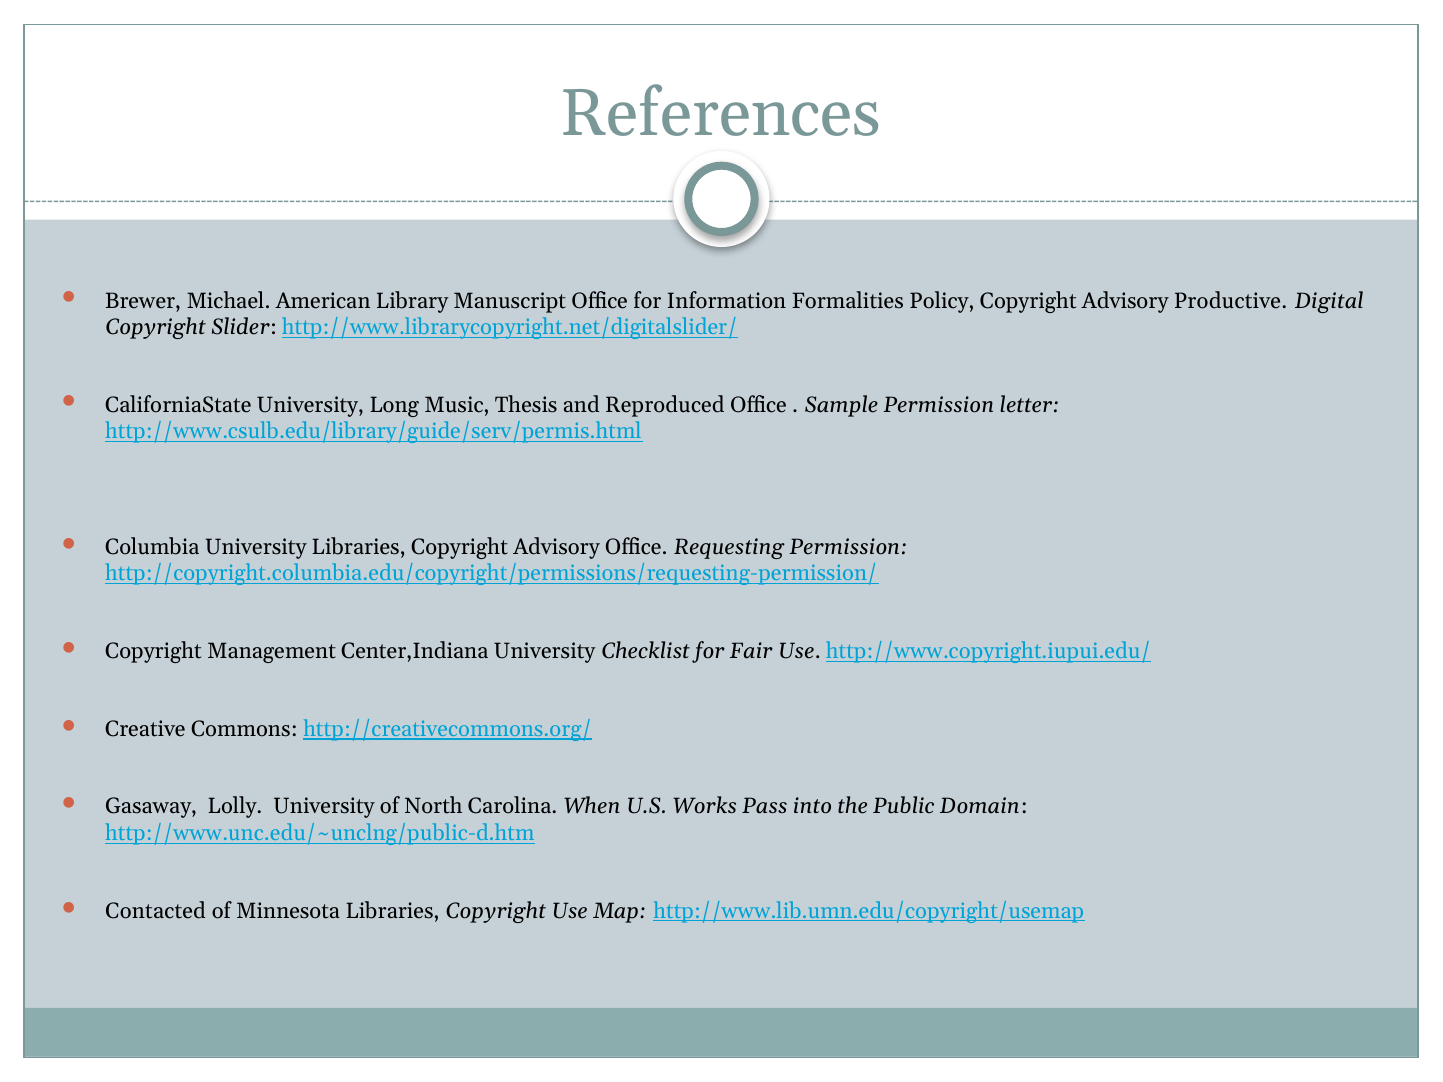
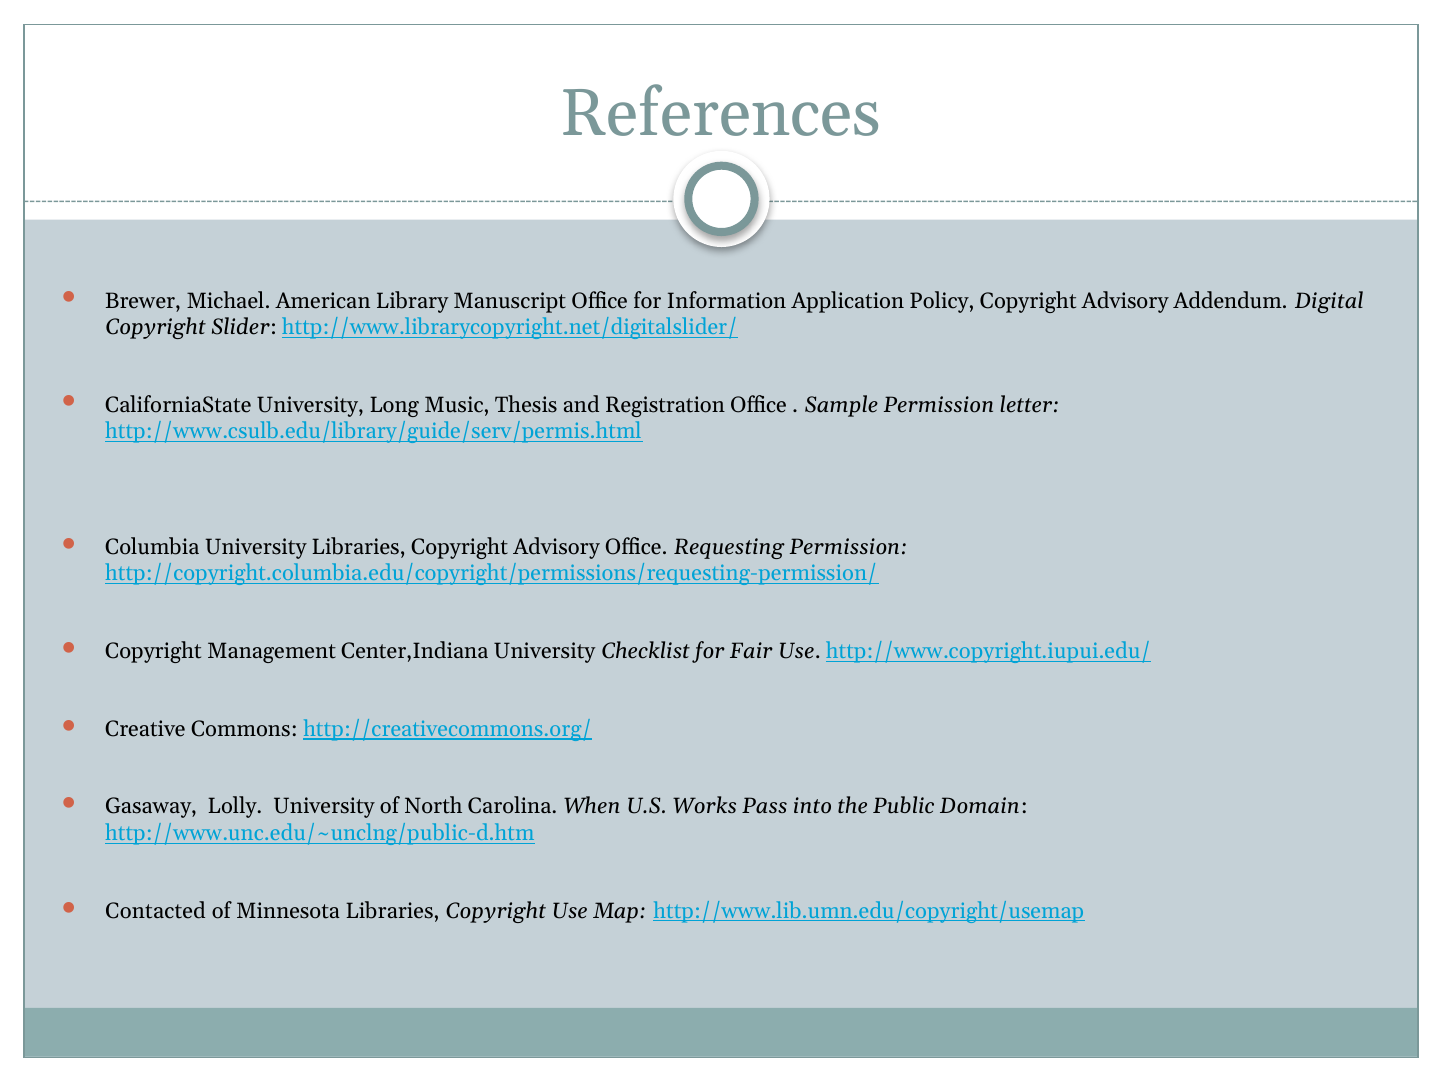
Formalities: Formalities -> Application
Productive: Productive -> Addendum
Reproduced: Reproduced -> Registration
